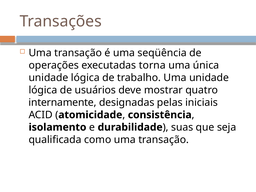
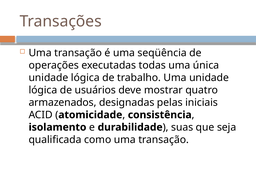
torna: torna -> todas
internamente: internamente -> armazenados
